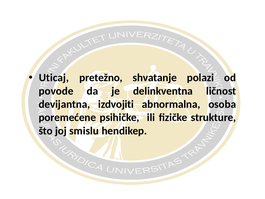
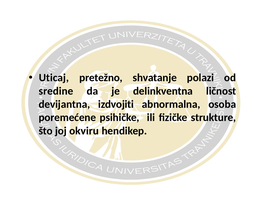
povode: povode -> sredine
smislu: smislu -> okviru
